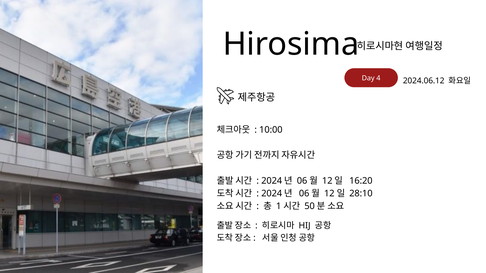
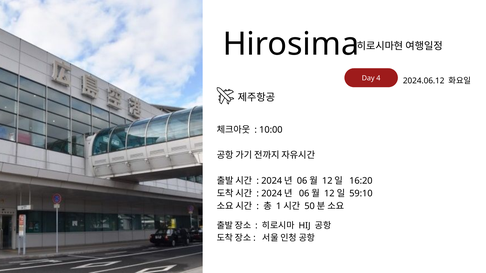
28:10: 28:10 -> 59:10
